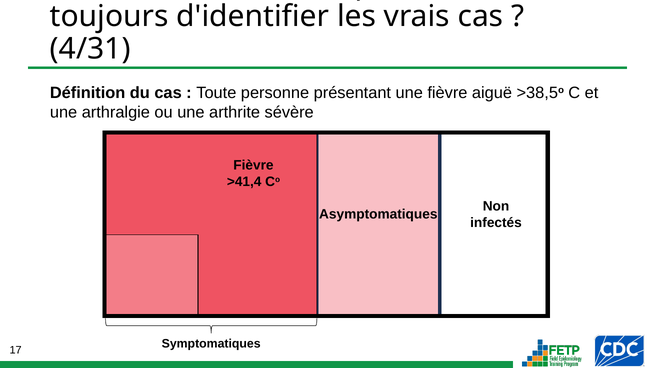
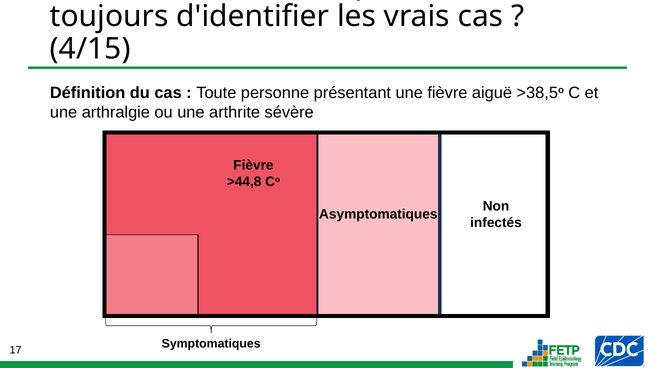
4/31: 4/31 -> 4/15
>41,4: >41,4 -> >44,8
